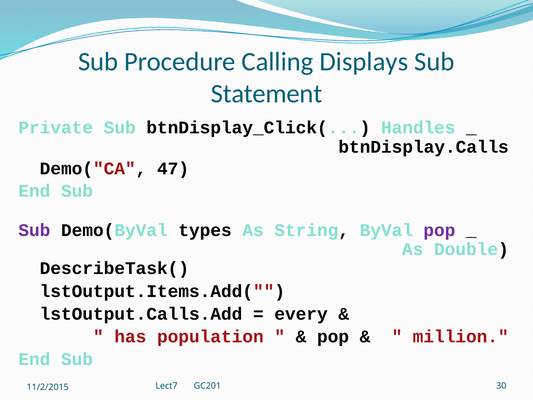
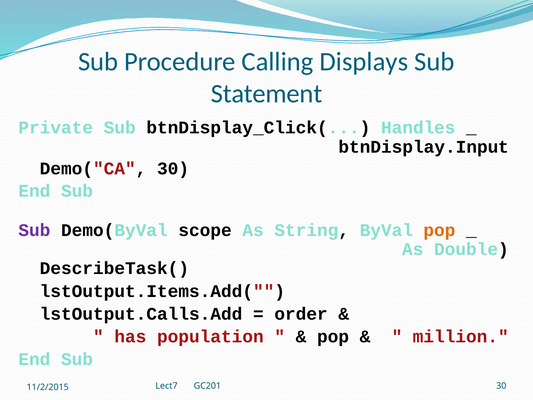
btnDisplay.Calls: btnDisplay.Calls -> btnDisplay.Input
Demo("CA 47: 47 -> 30
types: types -> scope
pop at (440, 230) colour: purple -> orange
every: every -> order
